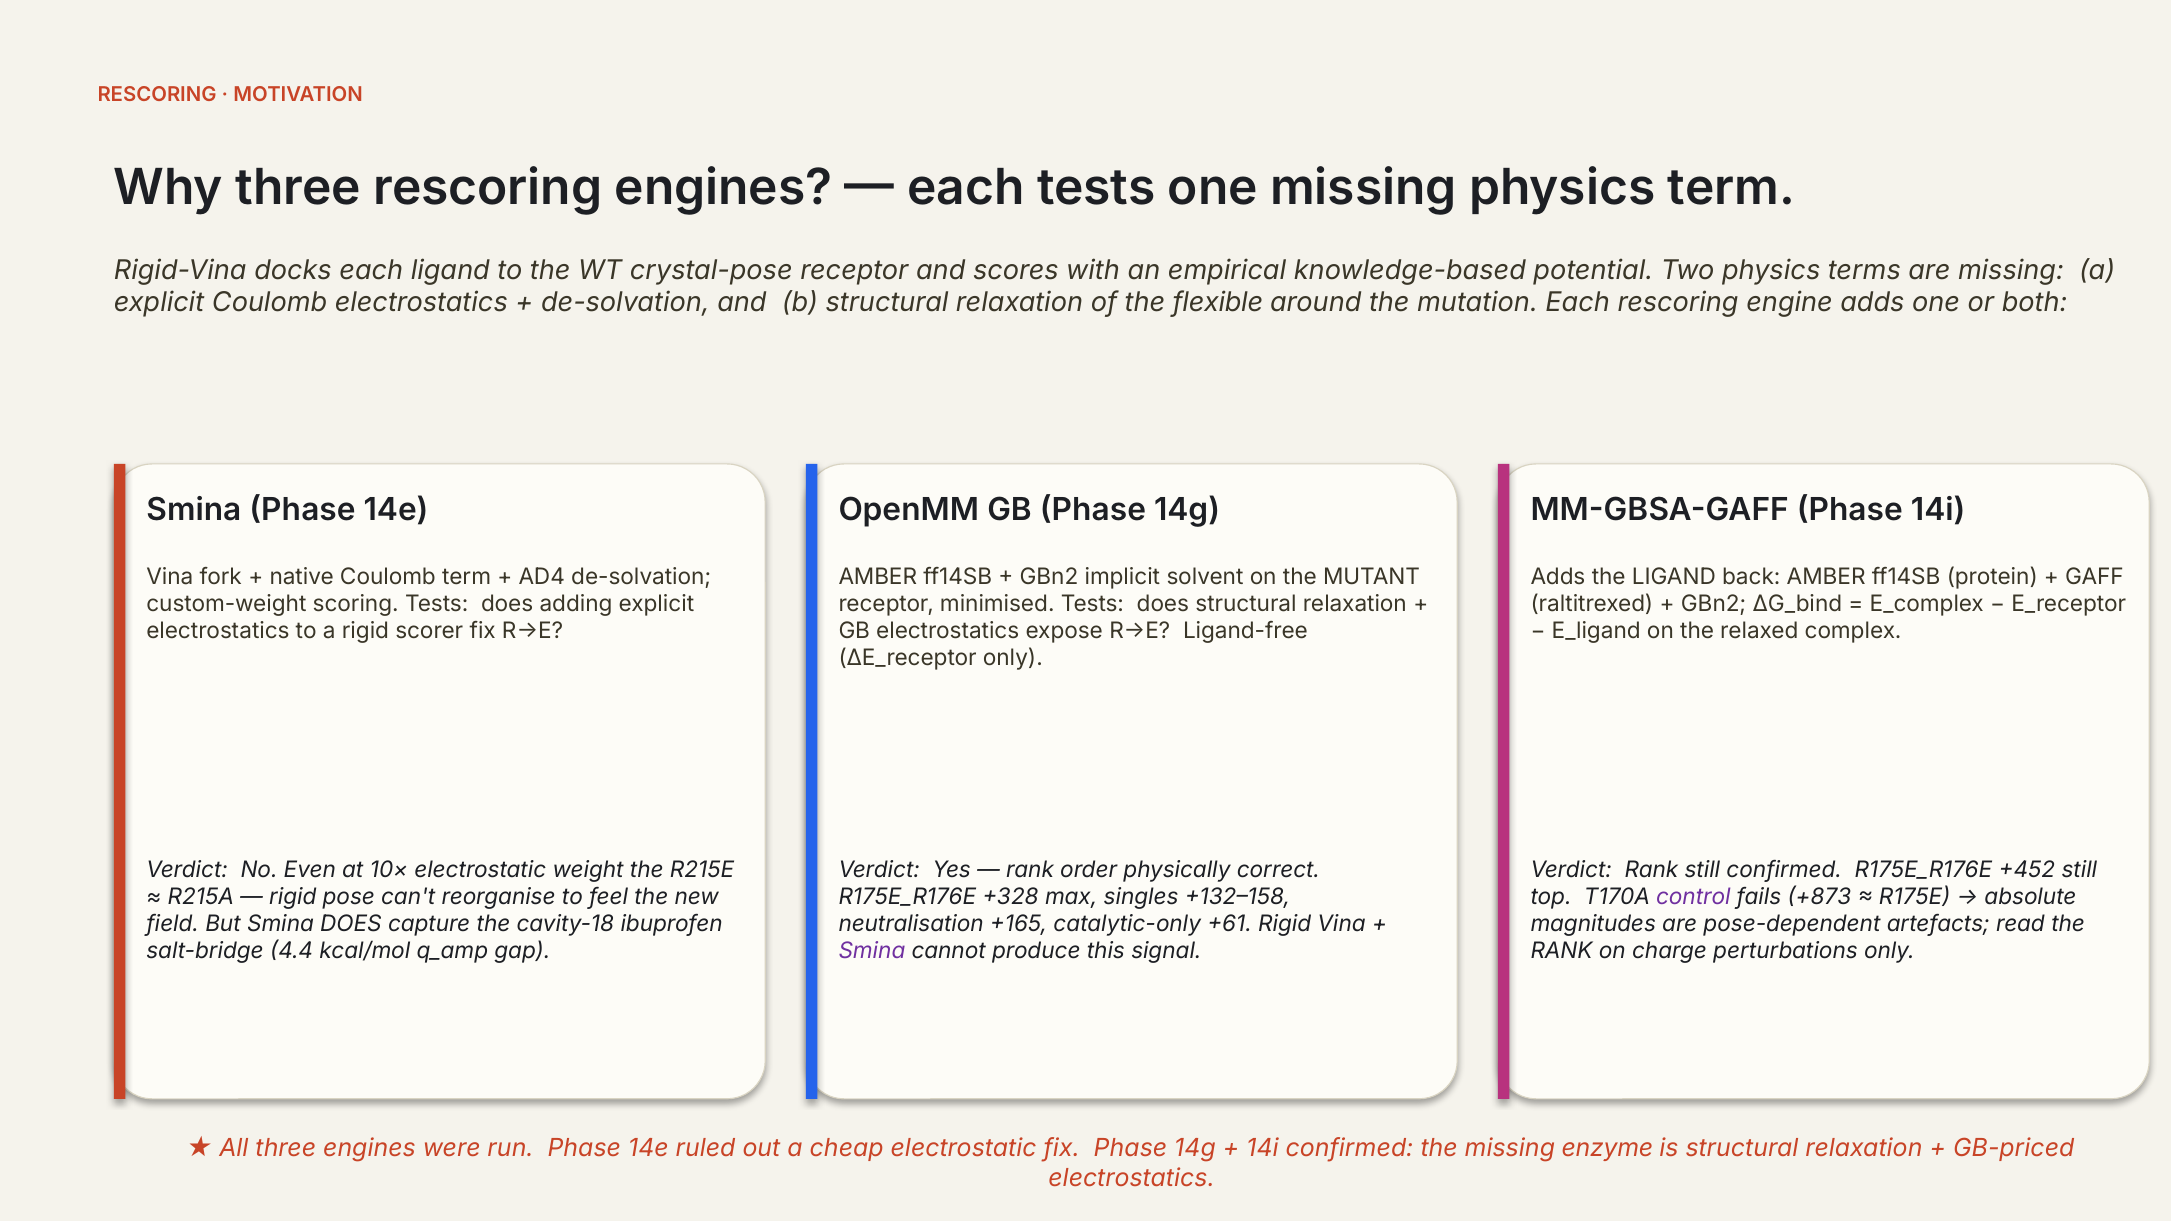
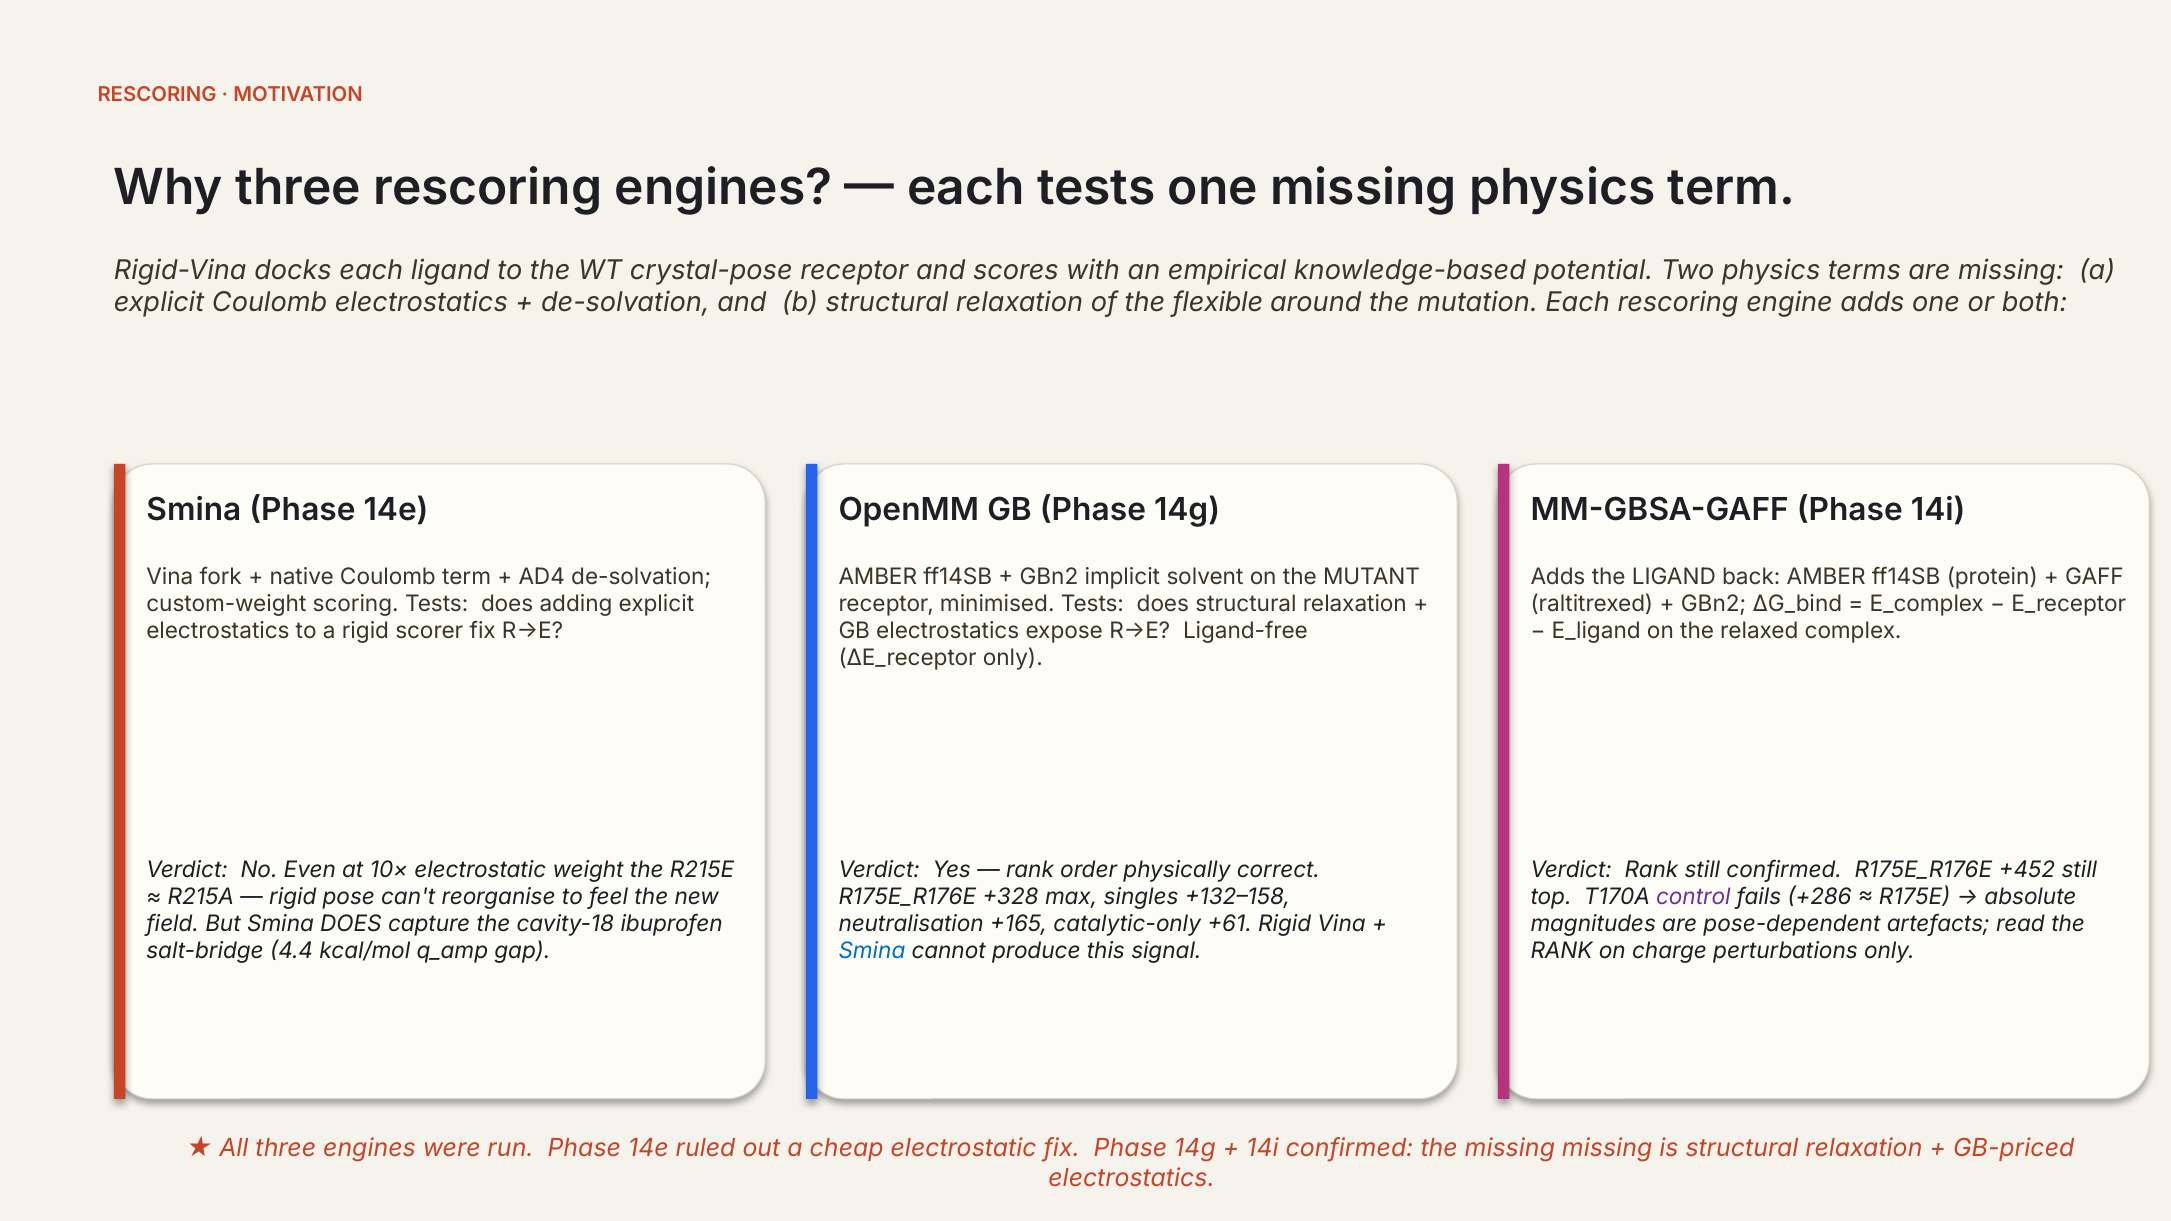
+873: +873 -> +286
Smina at (872, 951) colour: purple -> blue
missing enzyme: enzyme -> missing
